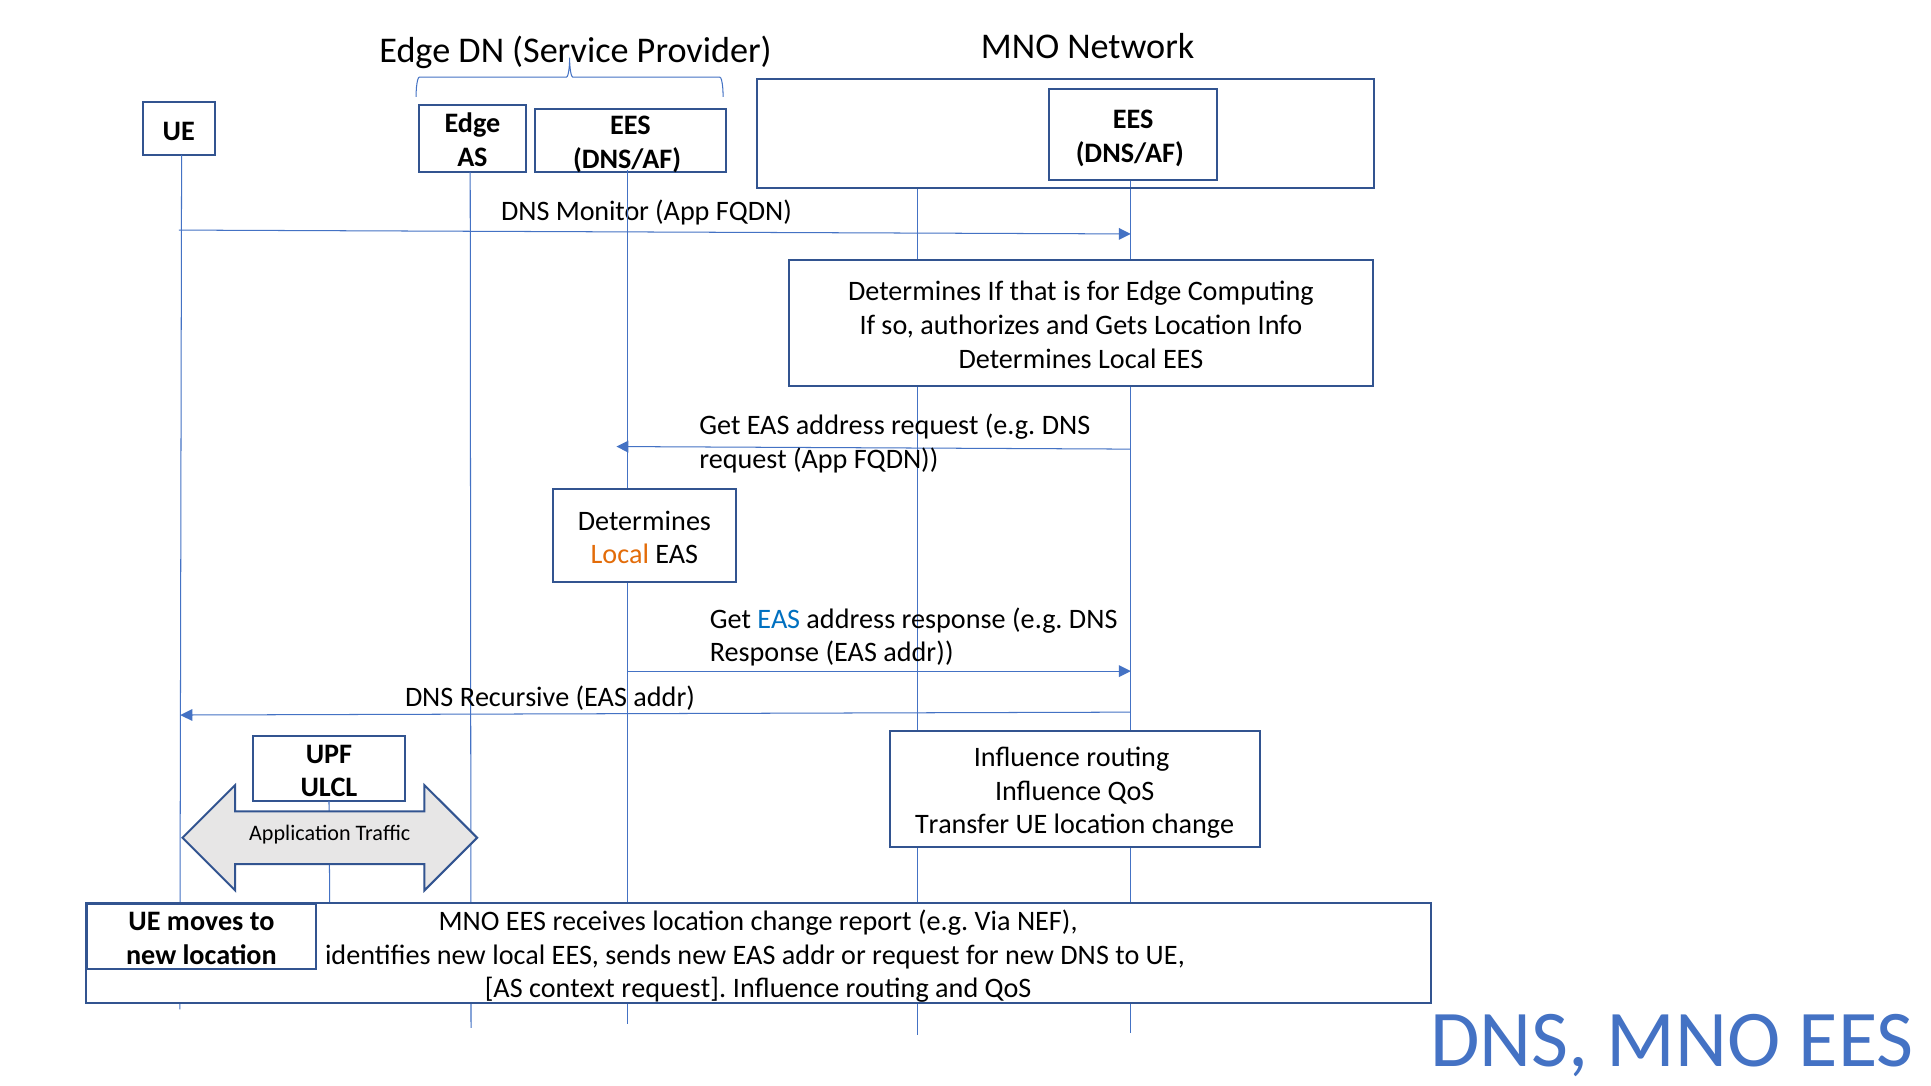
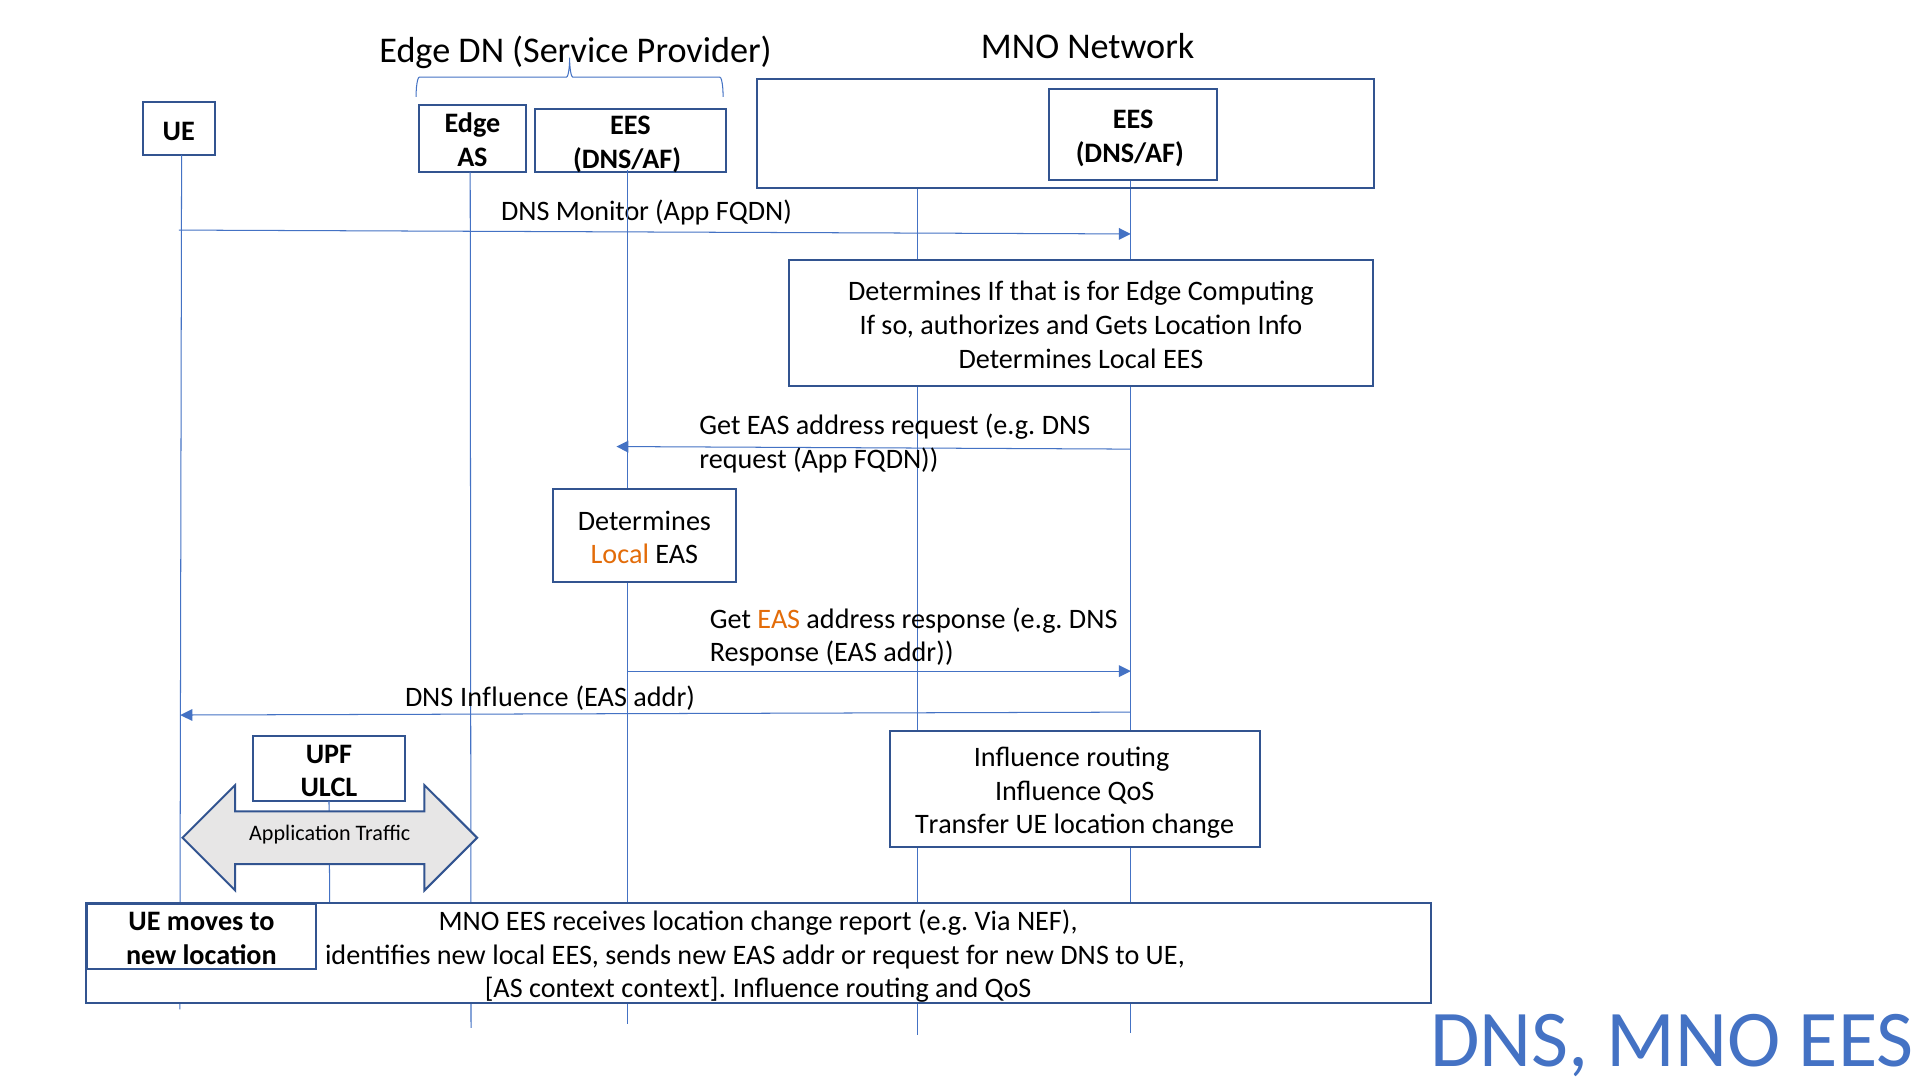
EAS at (779, 619) colour: blue -> orange
DNS Recursive: Recursive -> Influence
context request: request -> context
